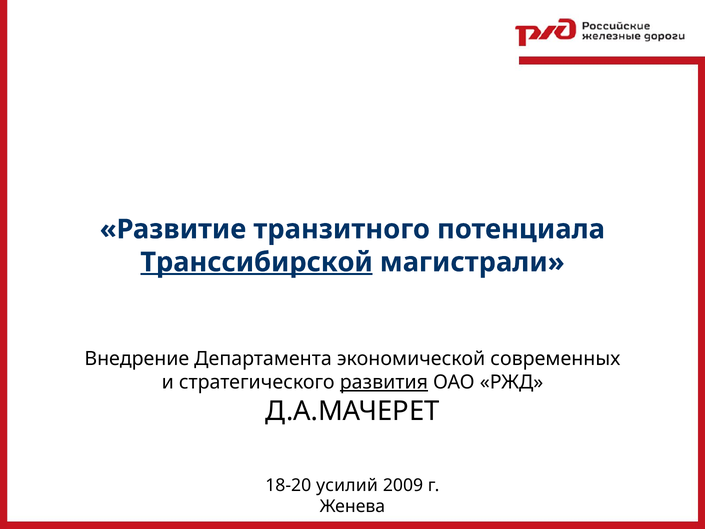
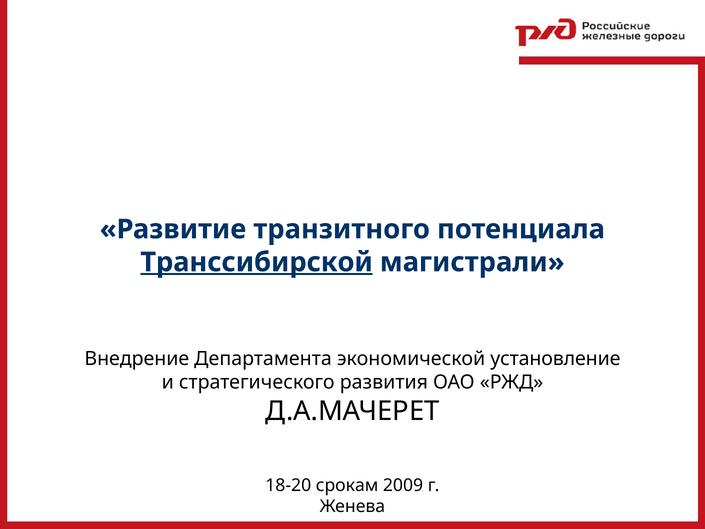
современных: современных -> установление
развития underline: present -> none
усилий: усилий -> срокам
